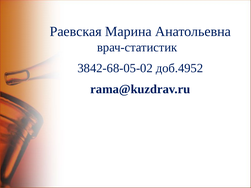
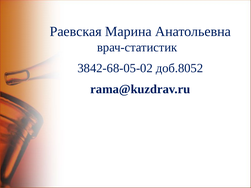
доб.4952: доб.4952 -> доб.8052
